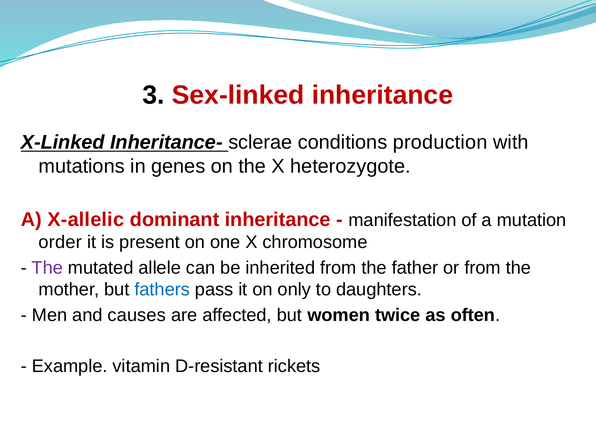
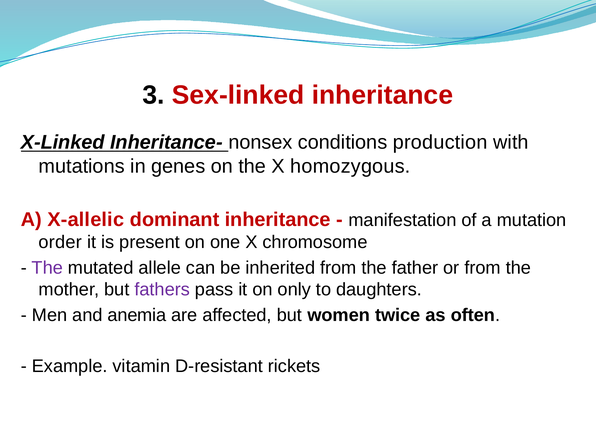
sclerae: sclerae -> nonsex
heterozygote: heterozygote -> homozygous
fathers colour: blue -> purple
causes: causes -> anemia
